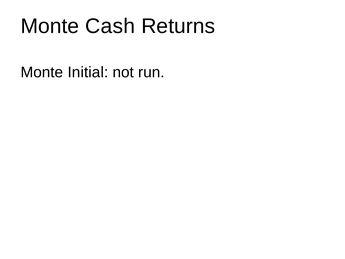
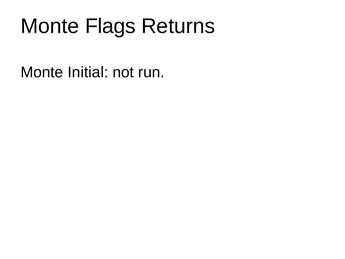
Cash: Cash -> Flags
